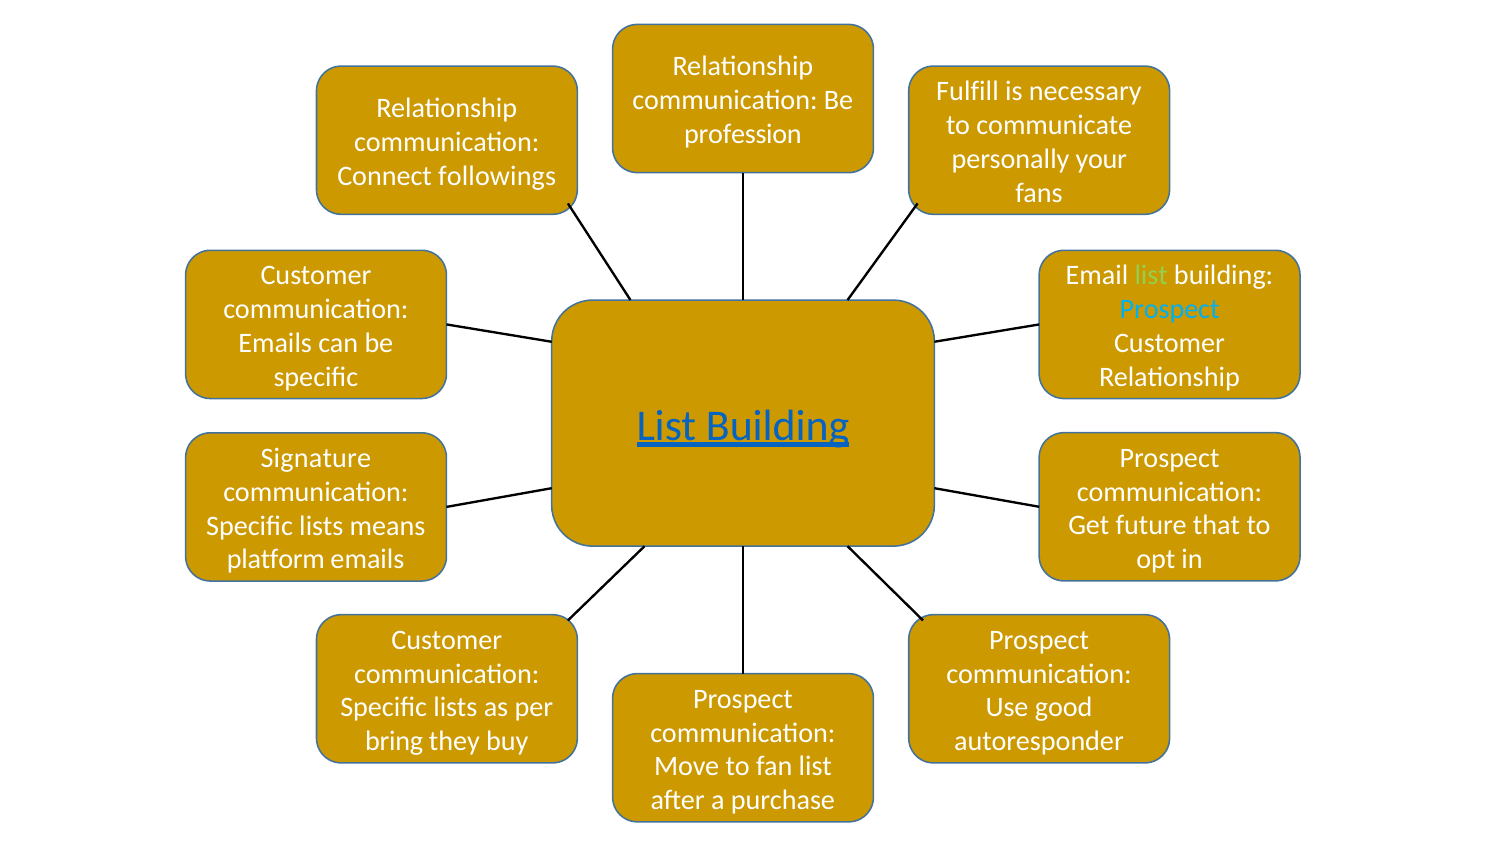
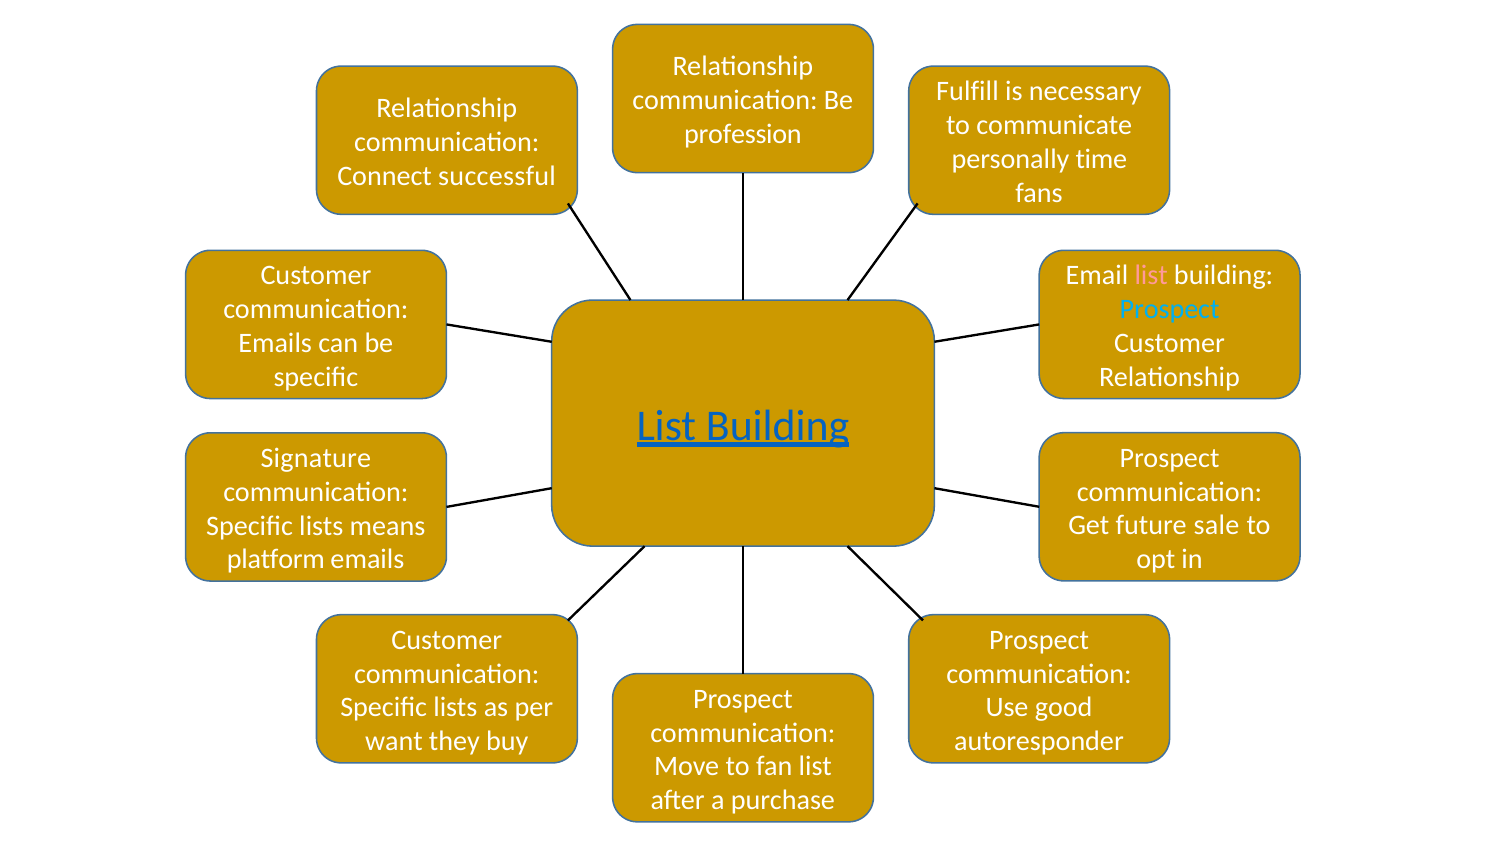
your: your -> time
followings: followings -> successful
list at (1151, 276) colour: light green -> pink
that: that -> sale
bring: bring -> want
